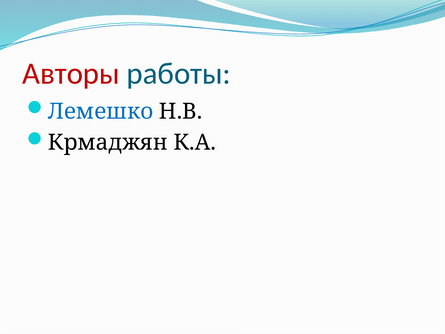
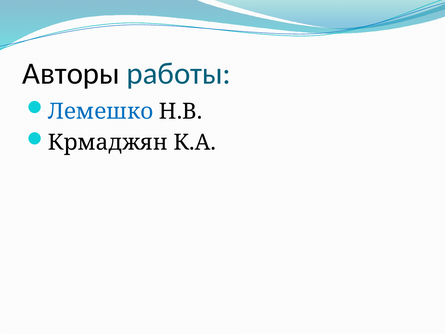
Авторы colour: red -> black
